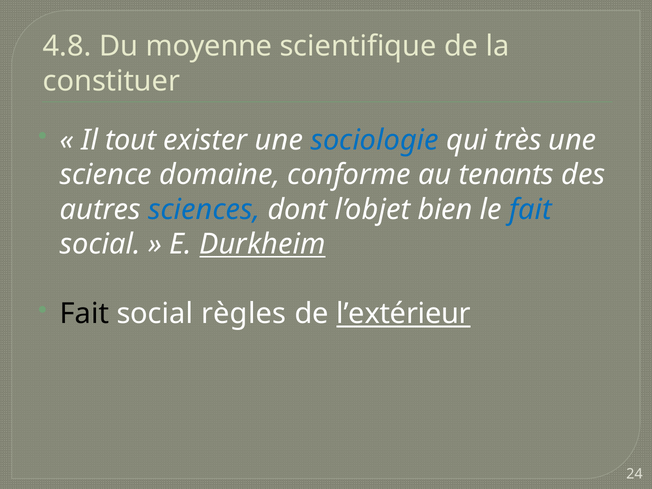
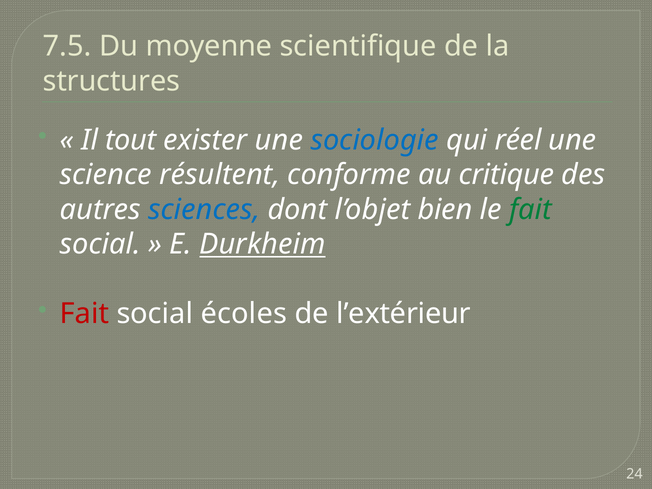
4.8: 4.8 -> 7.5
constituer: constituer -> structures
très: très -> réel
domaine: domaine -> résultent
tenants: tenants -> critique
fait at (530, 210) colour: blue -> green
Fait at (84, 314) colour: black -> red
règles: règles -> écoles
l’extérieur underline: present -> none
